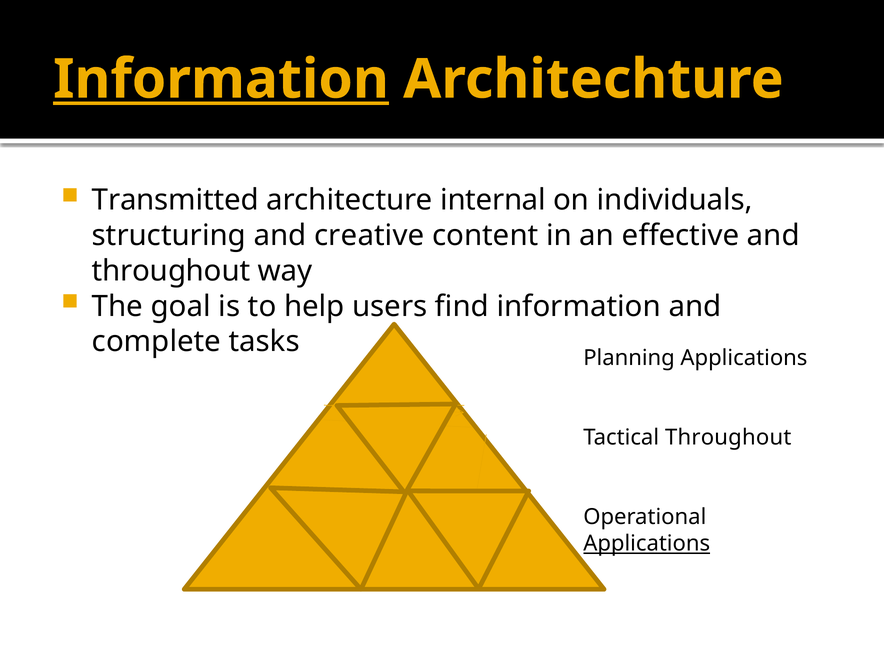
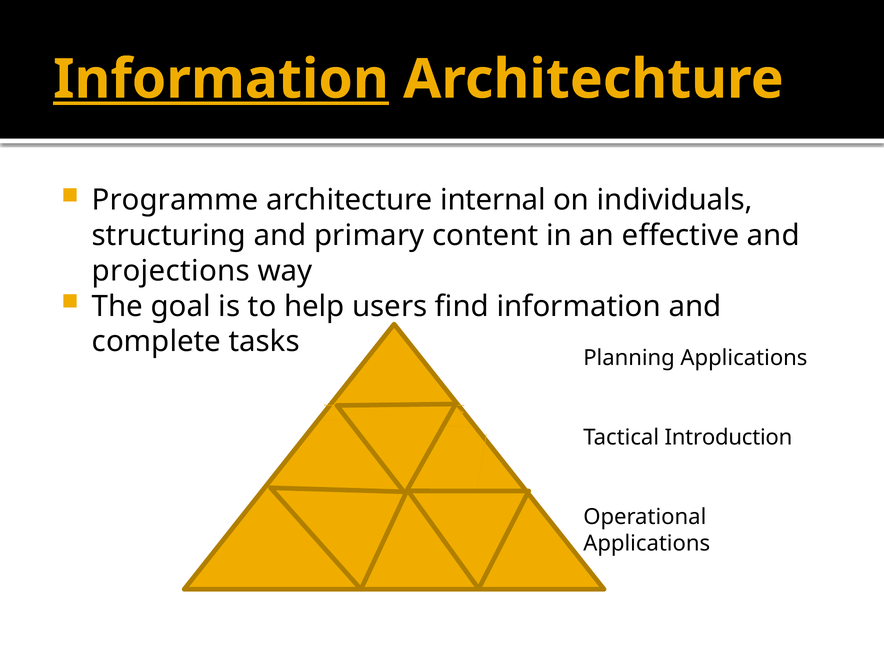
Transmitted: Transmitted -> Programme
creative: creative -> primary
throughout at (171, 271): throughout -> projections
Tactical Throughout: Throughout -> Introduction
Applications at (647, 544) underline: present -> none
